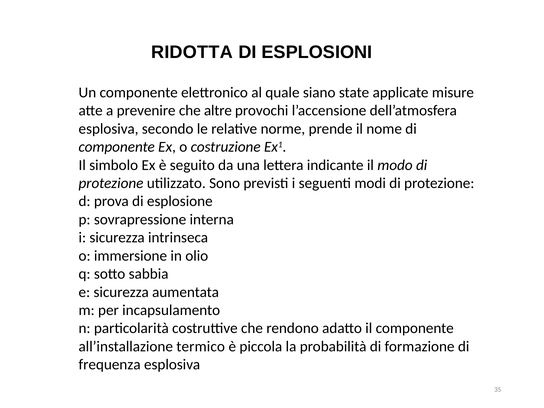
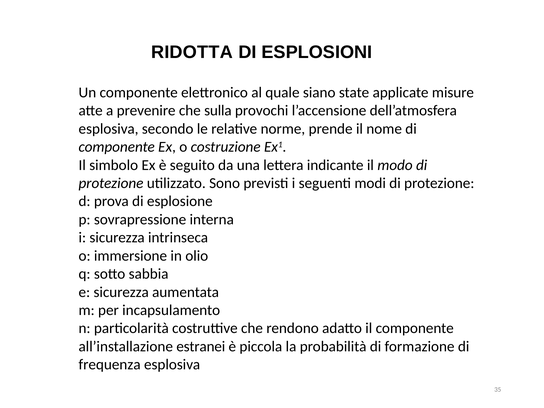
altre: altre -> sulla
termico: termico -> estranei
